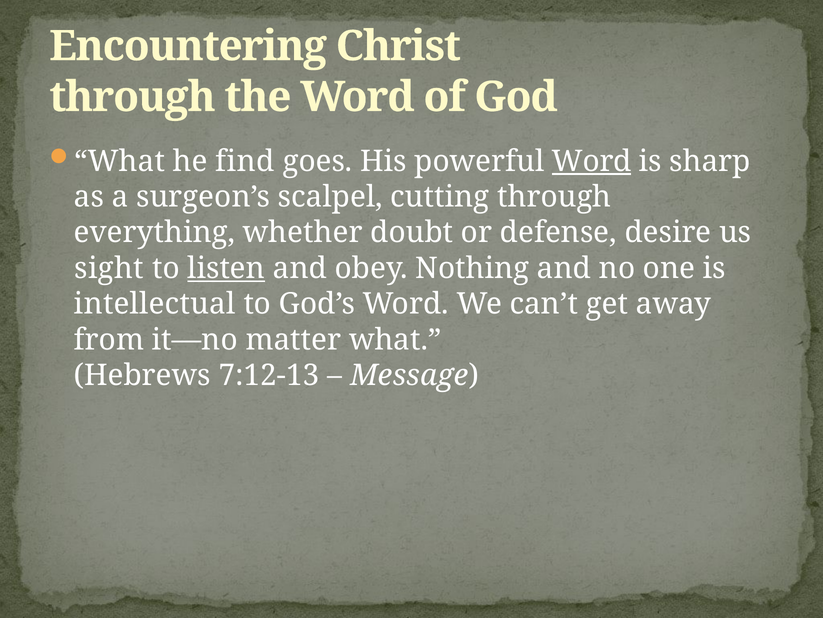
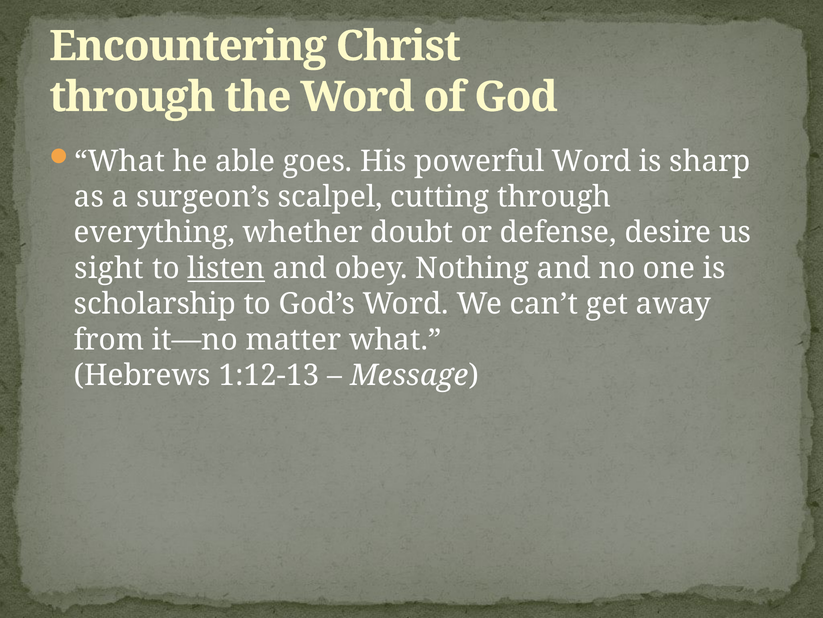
find: find -> able
Word at (592, 161) underline: present -> none
intellectual: intellectual -> scholarship
7:12-13: 7:12-13 -> 1:12-13
